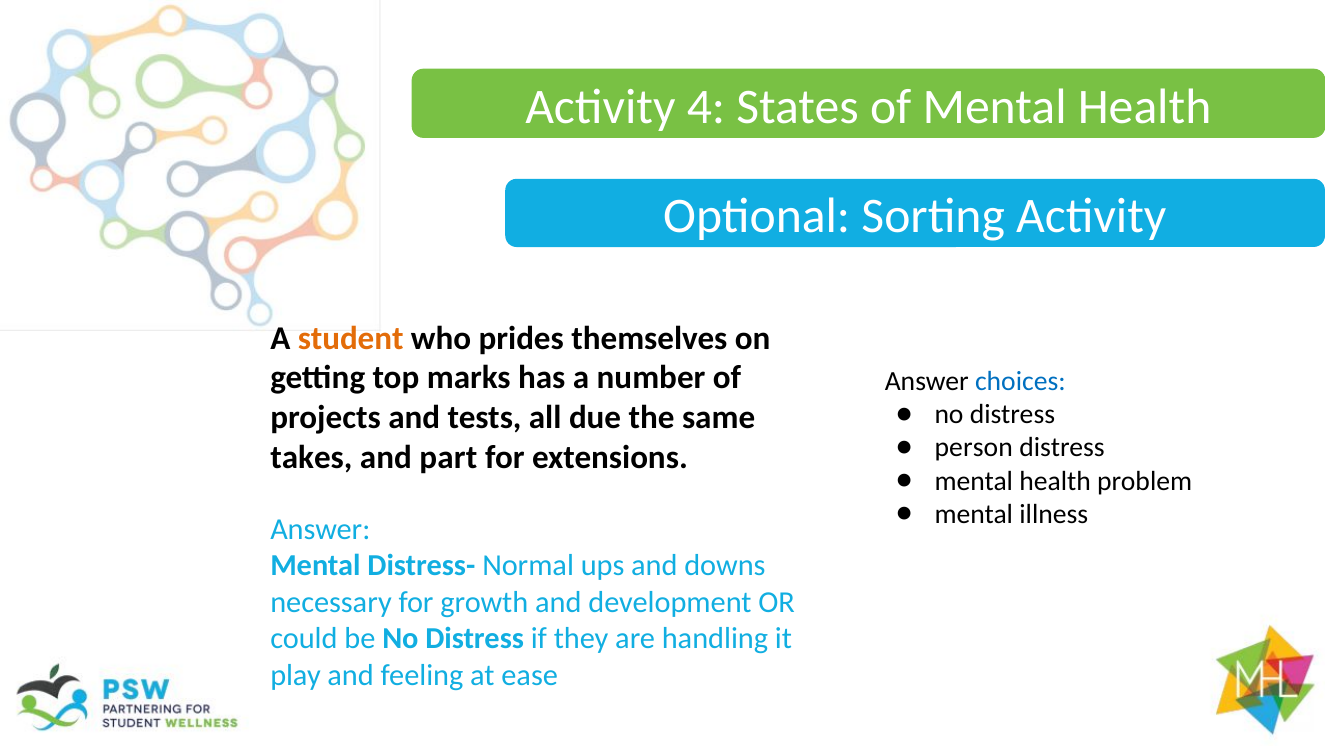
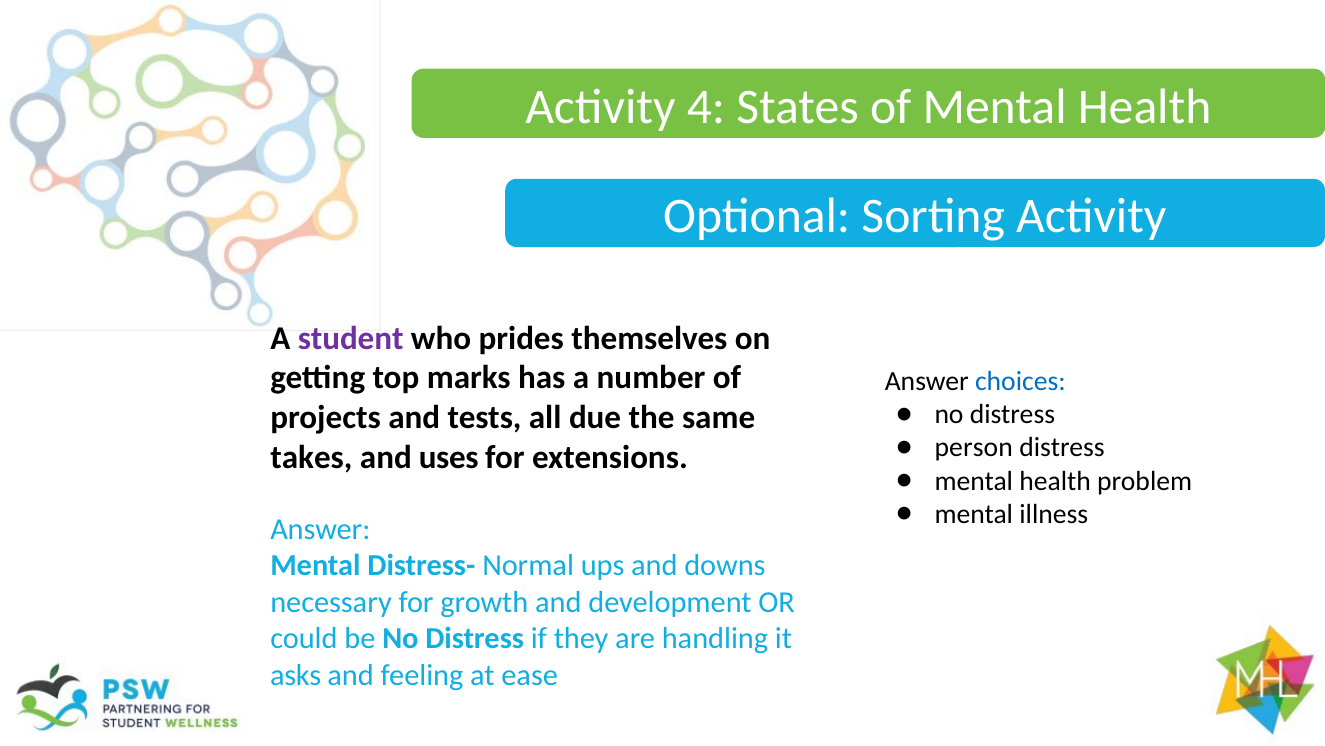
student colour: orange -> purple
part: part -> uses
play: play -> asks
